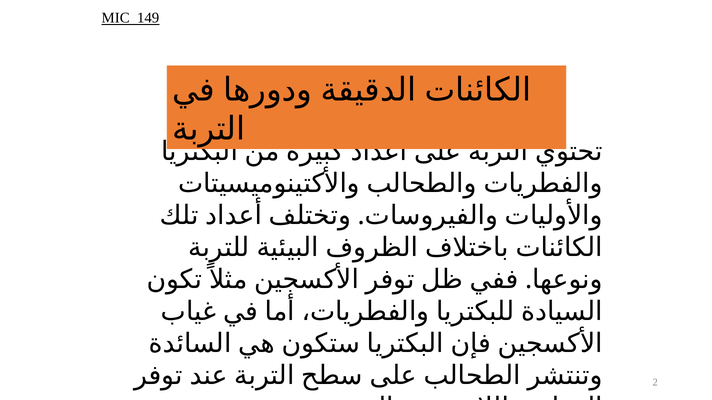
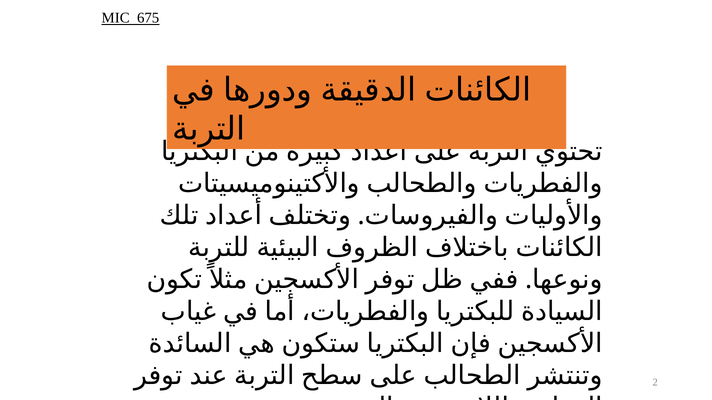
149: 149 -> 675
